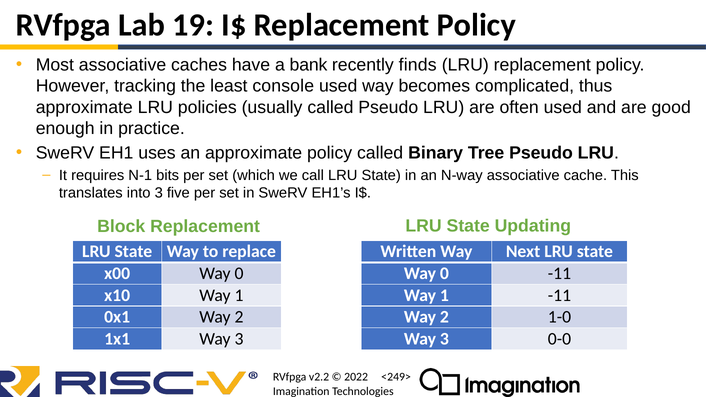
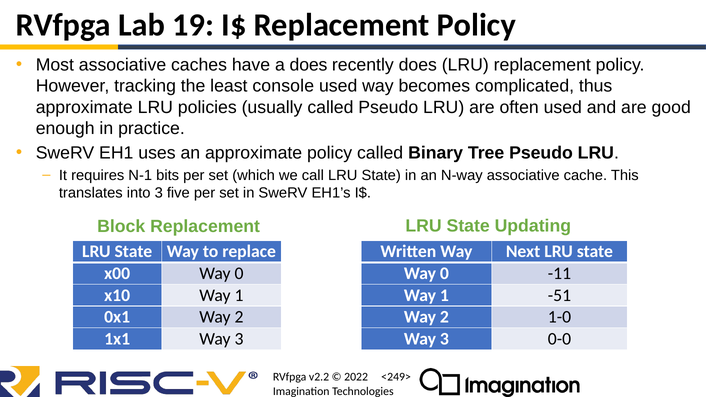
a bank: bank -> does
recently finds: finds -> does
1 -11: -11 -> -51
